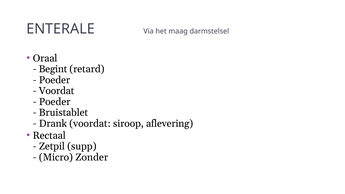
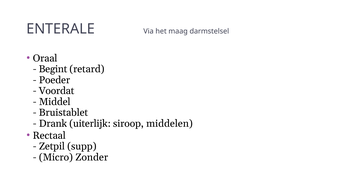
Poeder at (55, 102): Poeder -> Middel
Drank voordat: voordat -> uiterlijk
aflevering: aflevering -> middelen
